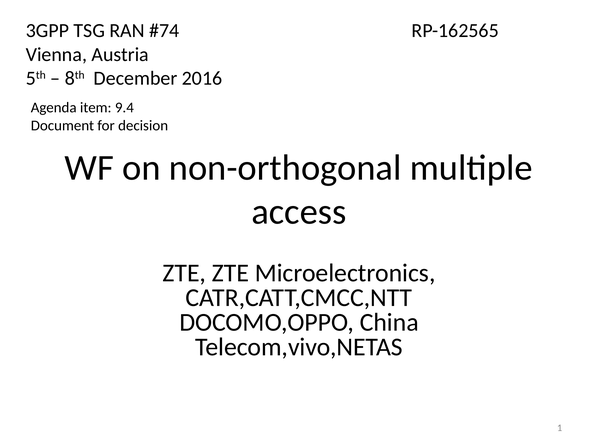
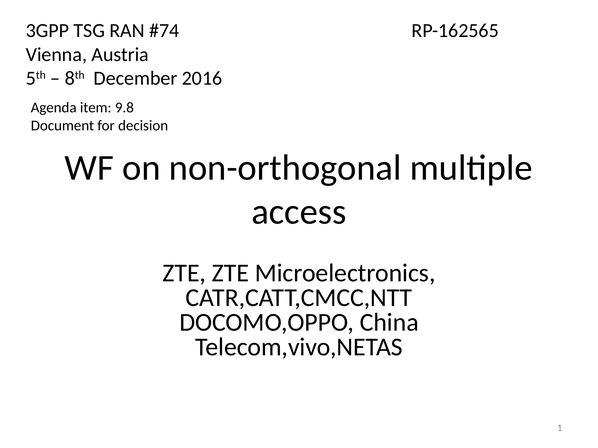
9.4: 9.4 -> 9.8
